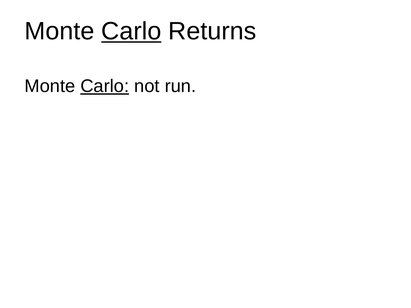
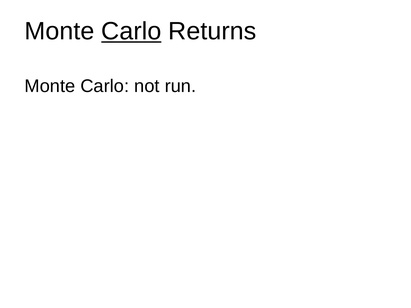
Carlo at (105, 86) underline: present -> none
